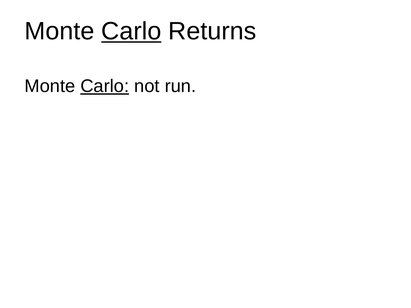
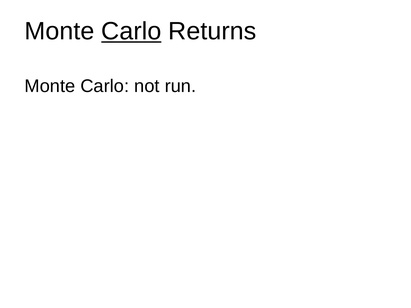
Carlo at (105, 86) underline: present -> none
